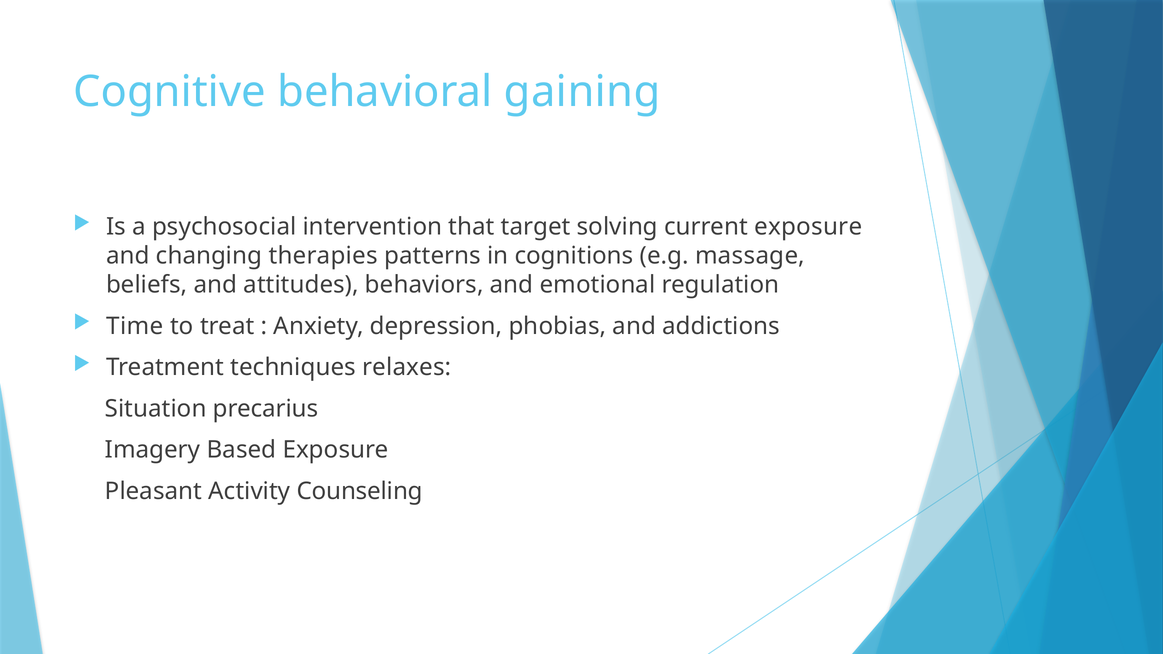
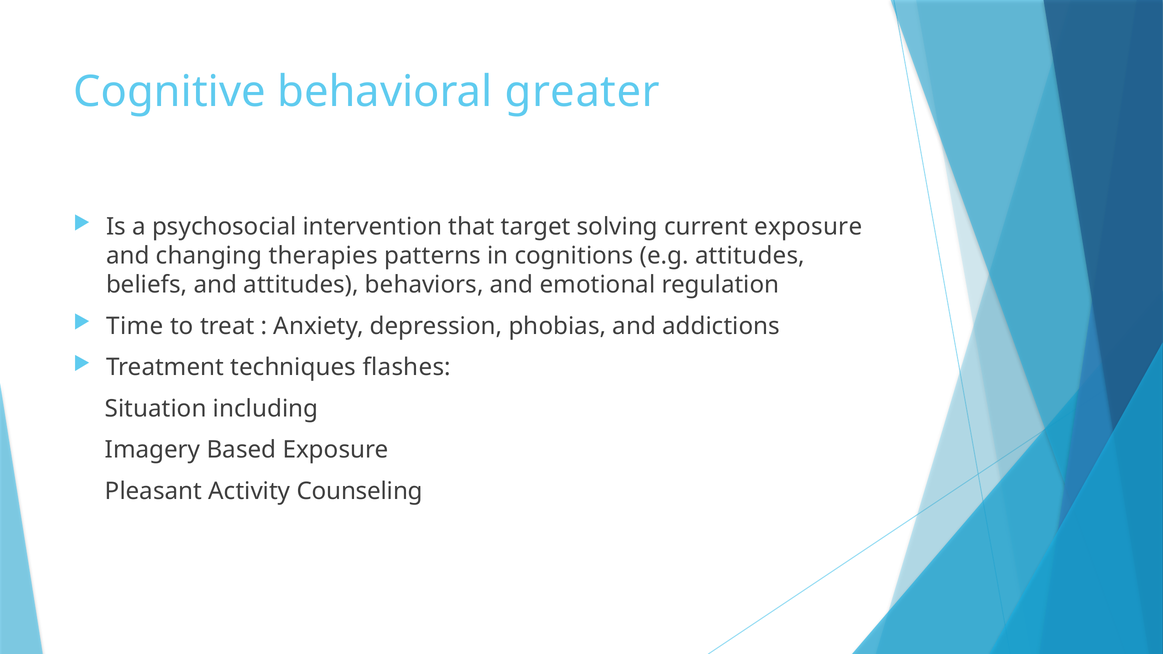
gaining: gaining -> greater
e.g massage: massage -> attitudes
relaxes: relaxes -> flashes
precarius: precarius -> including
